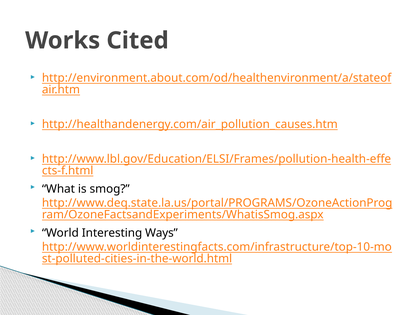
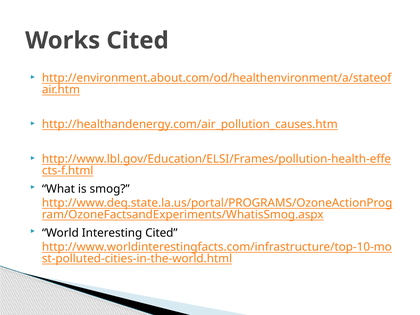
Interesting Ways: Ways -> Cited
